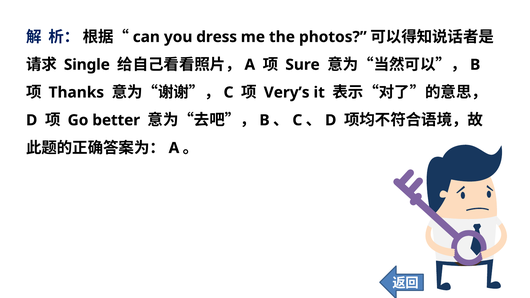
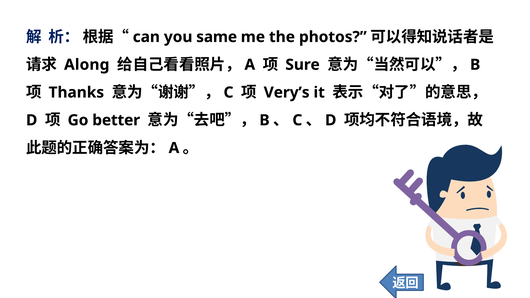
dress: dress -> same
Single: Single -> Along
